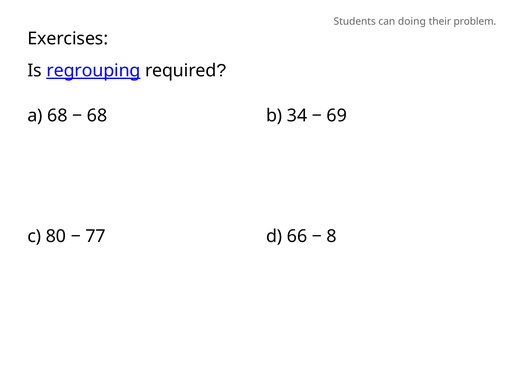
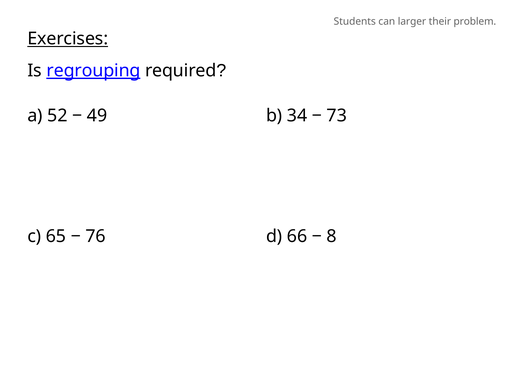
doing: doing -> larger
Exercises underline: none -> present
a 68: 68 -> 52
68 at (97, 116): 68 -> 49
69: 69 -> 73
80: 80 -> 65
77: 77 -> 76
